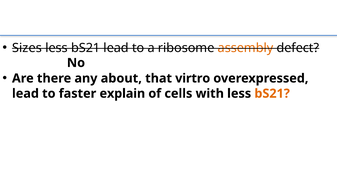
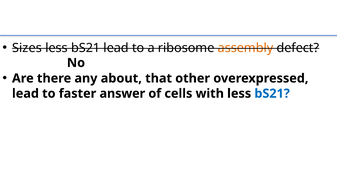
virtro: virtro -> other
explain: explain -> answer
bS21 at (272, 93) colour: orange -> blue
